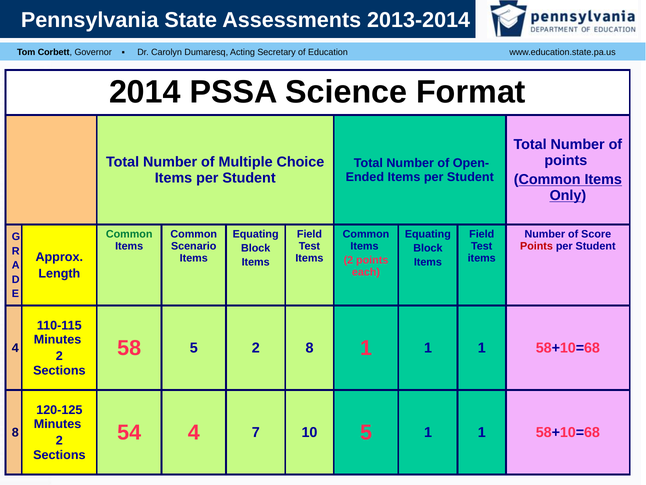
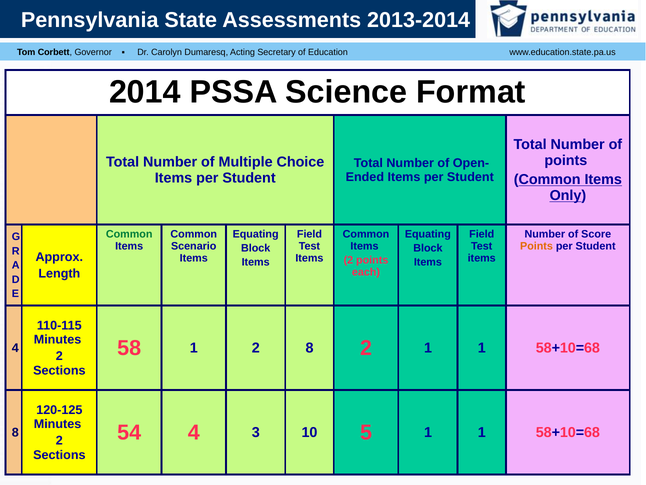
Points at (536, 246) colour: red -> orange
58 5: 5 -> 1
8 1: 1 -> 2
7: 7 -> 3
